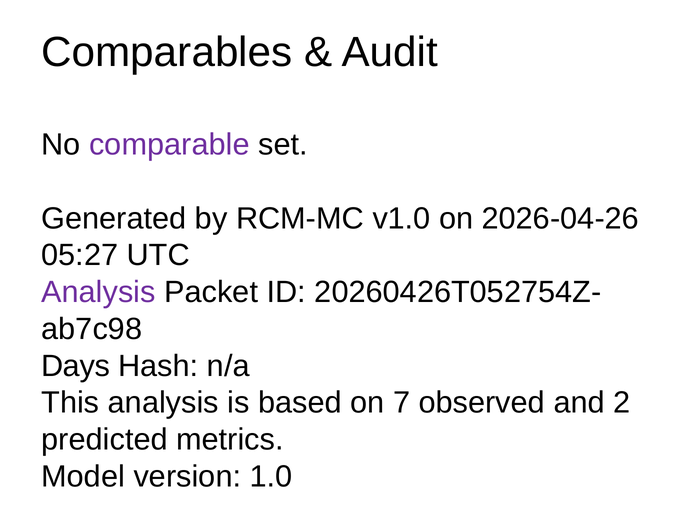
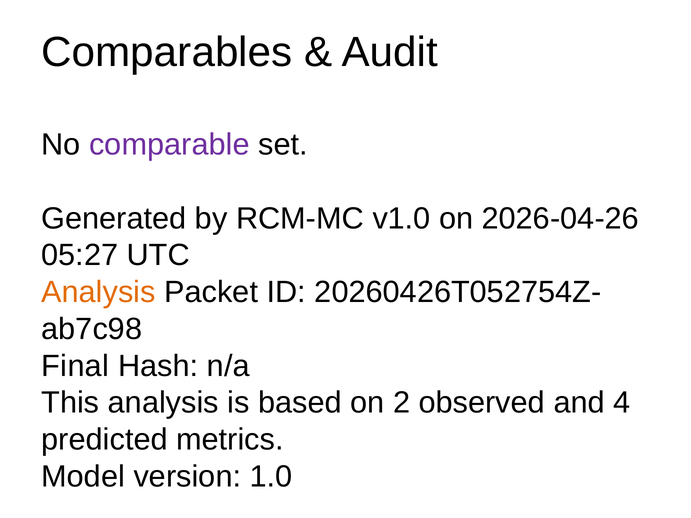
Analysis at (99, 292) colour: purple -> orange
Days: Days -> Final
7: 7 -> 2
2: 2 -> 4
